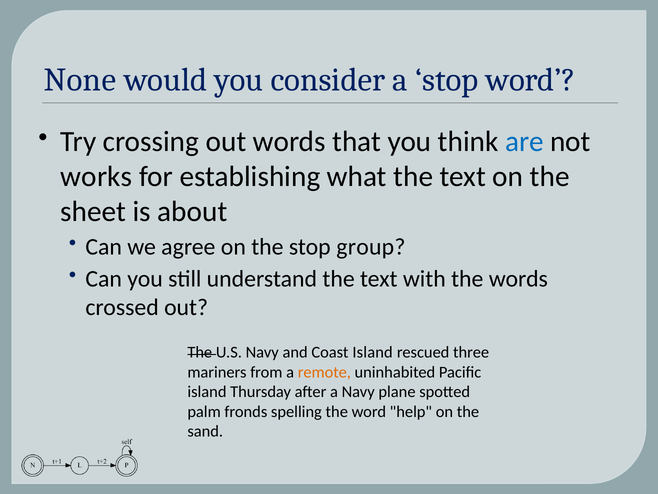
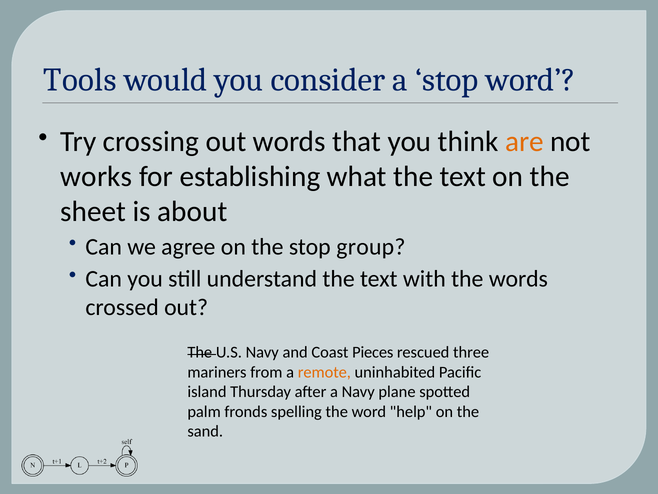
None: None -> Tools
are colour: blue -> orange
Coast Island: Island -> Pieces
